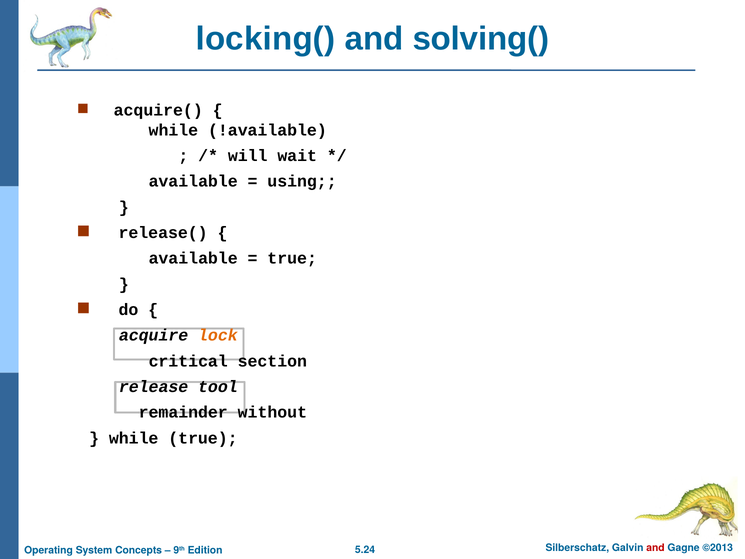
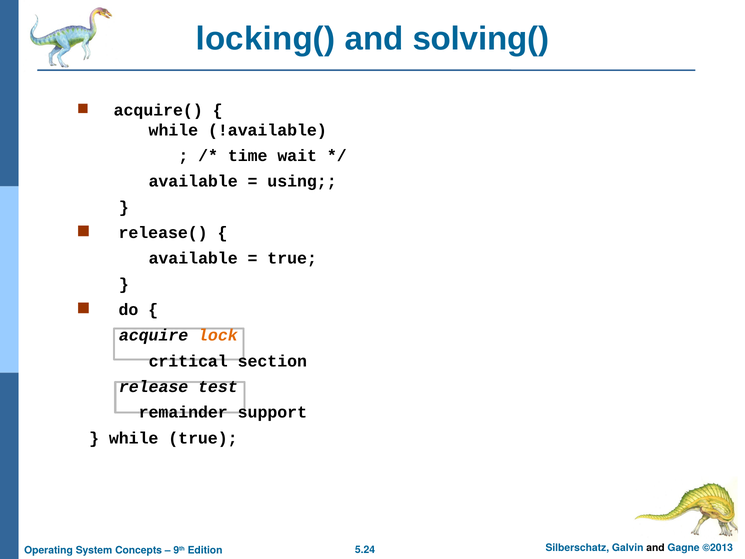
will: will -> time
tool: tool -> test
without: without -> support
and at (655, 547) colour: red -> black
